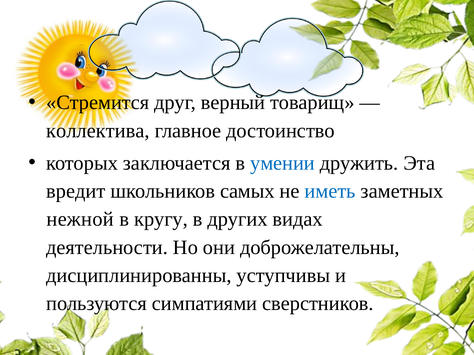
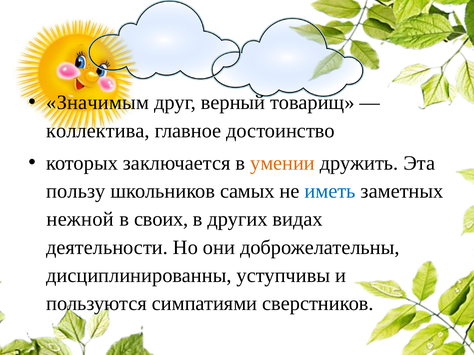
Стремится: Стремится -> Значимым
умении colour: blue -> orange
вредит: вредит -> пользу
кругу: кругу -> своих
